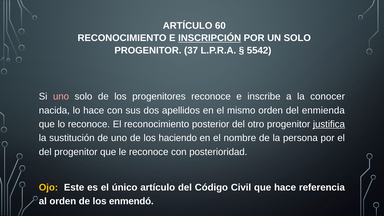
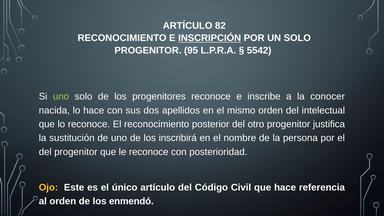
60: 60 -> 82
37: 37 -> 95
uno at (61, 97) colour: pink -> light green
enmienda: enmienda -> intelectual
justifica underline: present -> none
haciendo: haciendo -> inscribirá
